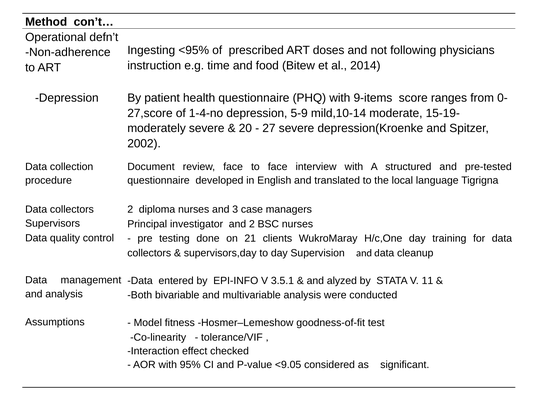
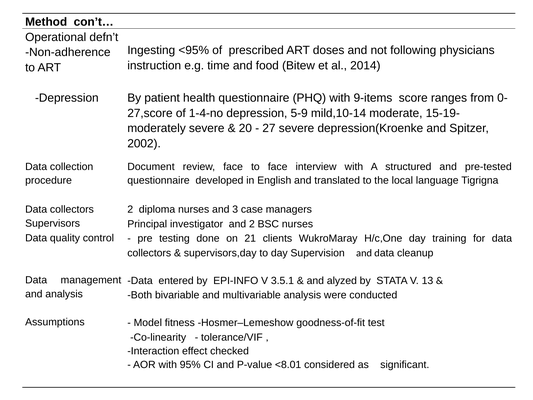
11: 11 -> 13
<9.05: <9.05 -> <8.01
